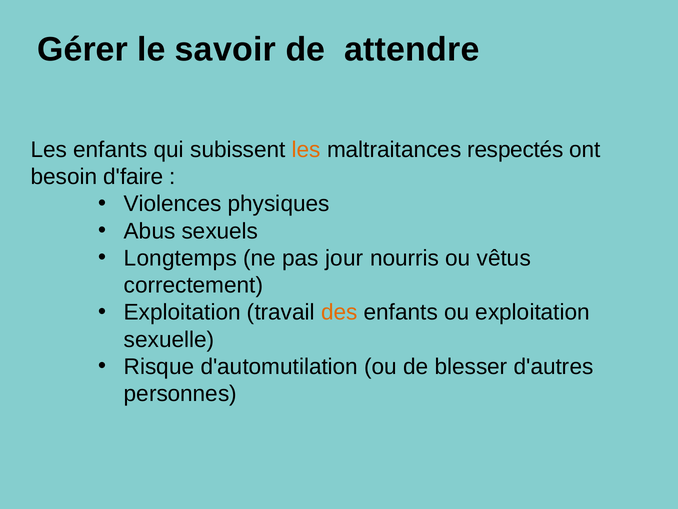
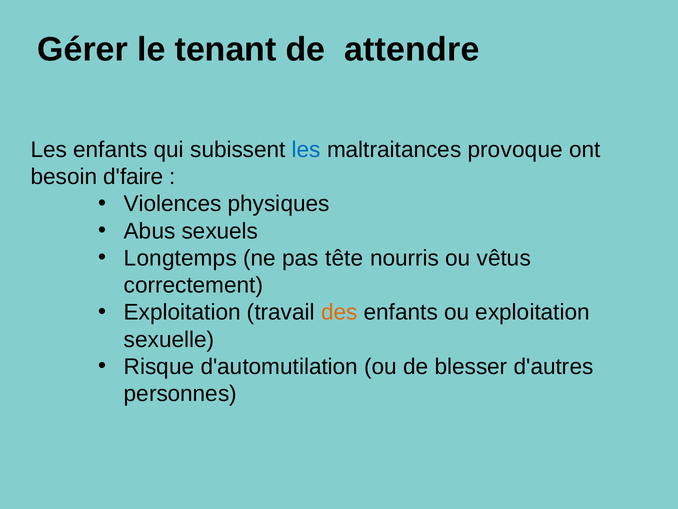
savoir: savoir -> tenant
les at (306, 149) colour: orange -> blue
respectés: respectés -> provoque
jour: jour -> tête
